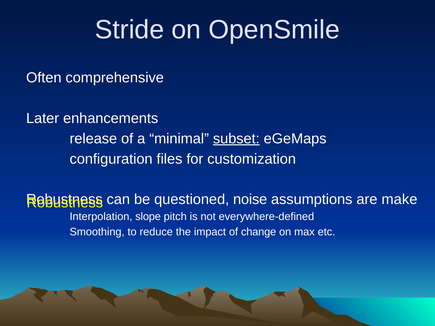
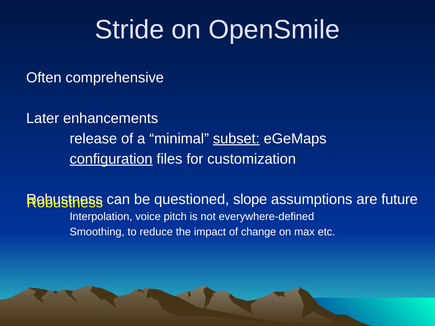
configuration underline: none -> present
noise: noise -> slope
make: make -> future
slope: slope -> voice
